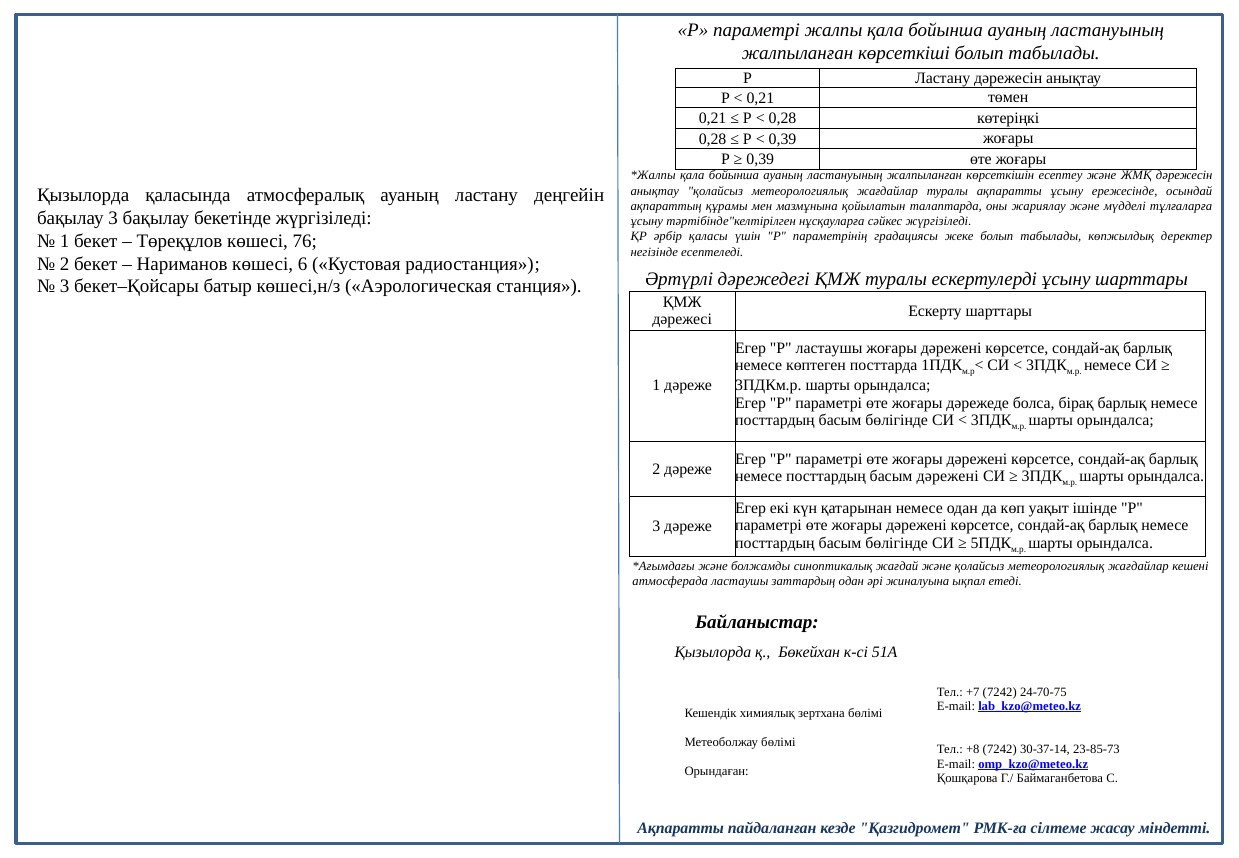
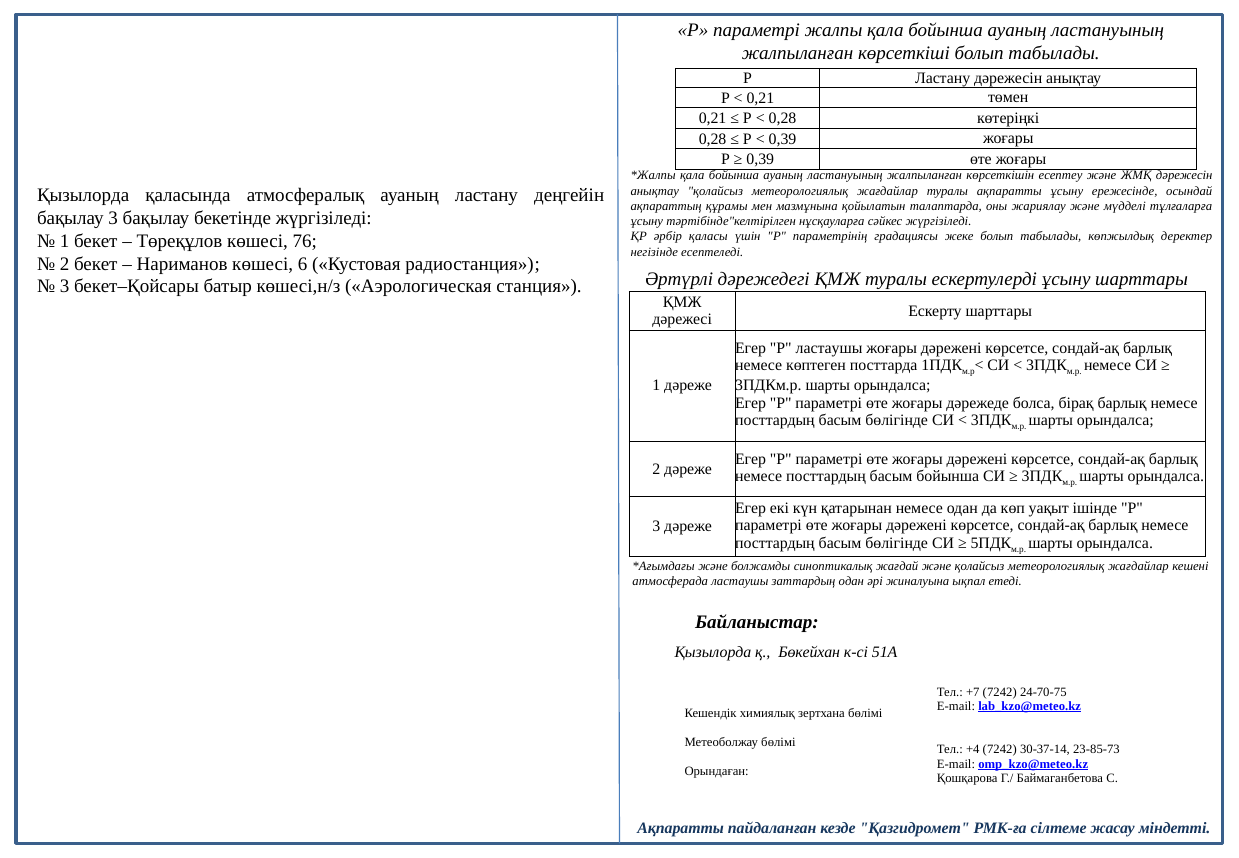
басым дәрежені: дәрежені -> бойынша
+8: +8 -> +4
